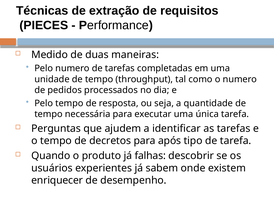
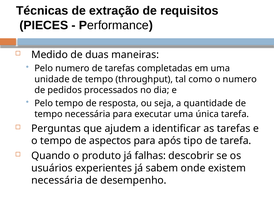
decretos: decretos -> aspectos
enriquecer at (57, 181): enriquecer -> necessária
